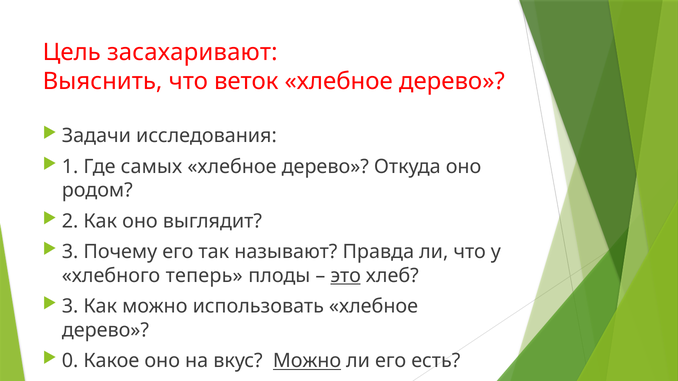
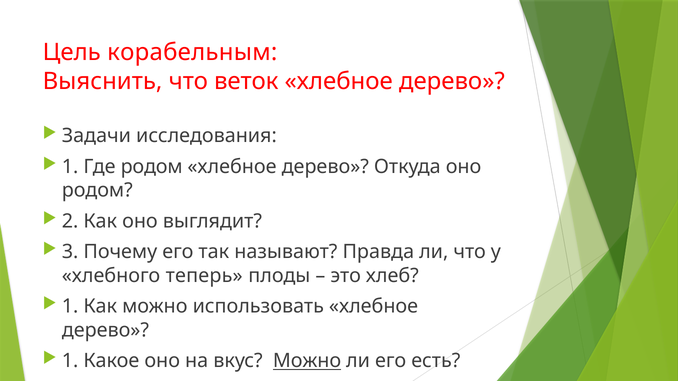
засахаривают: засахаривают -> корабельным
Где самых: самых -> родом
это underline: present -> none
3 at (70, 307): 3 -> 1
0 at (70, 361): 0 -> 1
